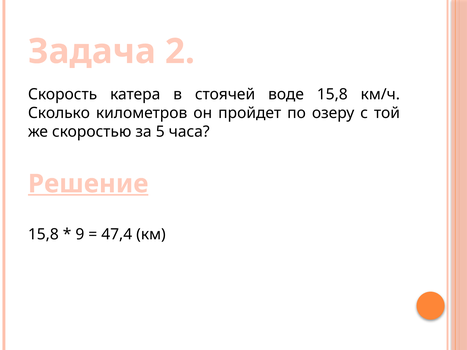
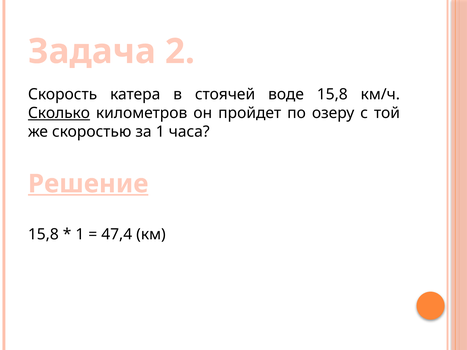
Сколько underline: none -> present
за 5: 5 -> 1
9 at (80, 235): 9 -> 1
